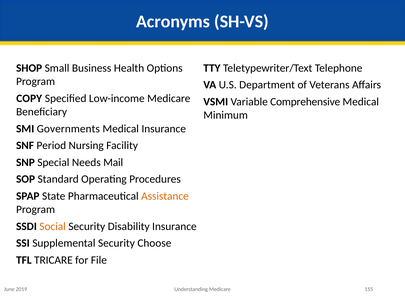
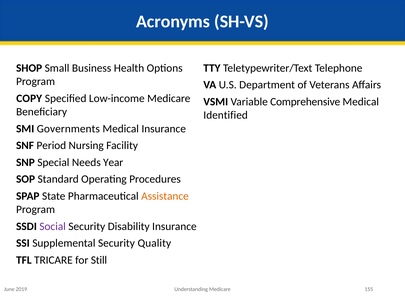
Minimum: Minimum -> Identified
Mail: Mail -> Year
Social colour: orange -> purple
Choose: Choose -> Quality
File: File -> Still
